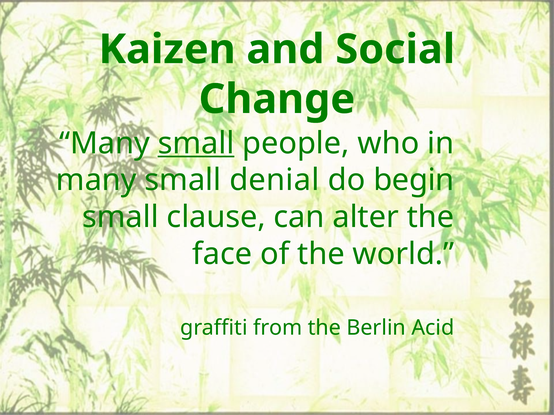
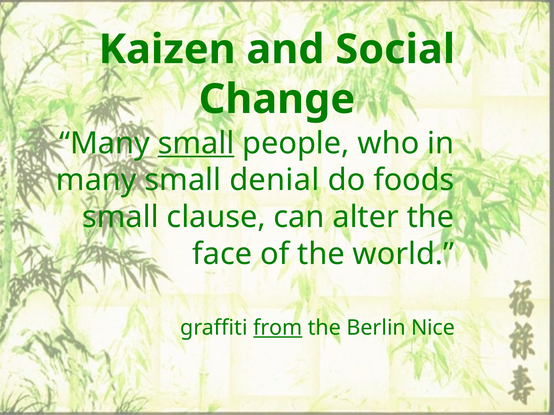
begin: begin -> foods
from underline: none -> present
Acid: Acid -> Nice
